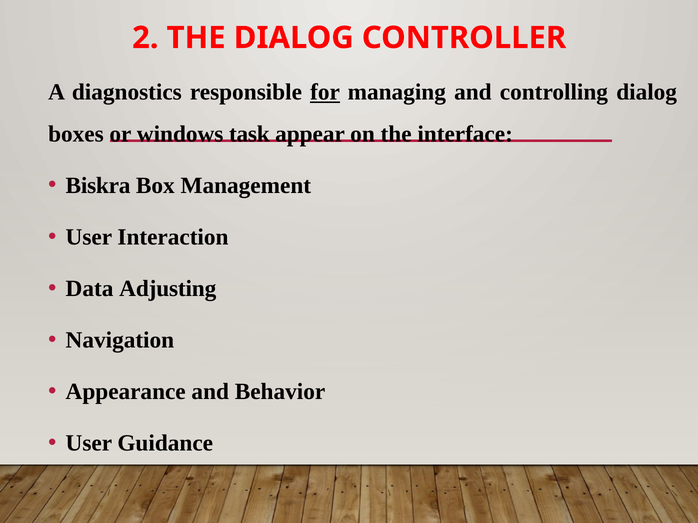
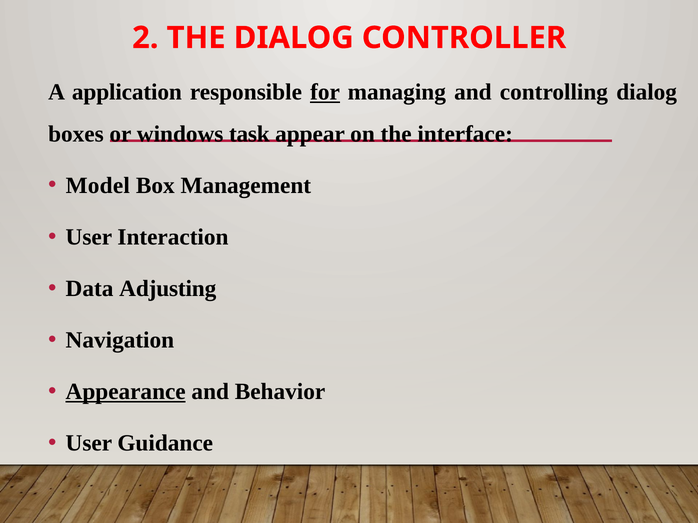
diagnostics: diagnostics -> application
Biskra: Biskra -> Model
Appearance underline: none -> present
